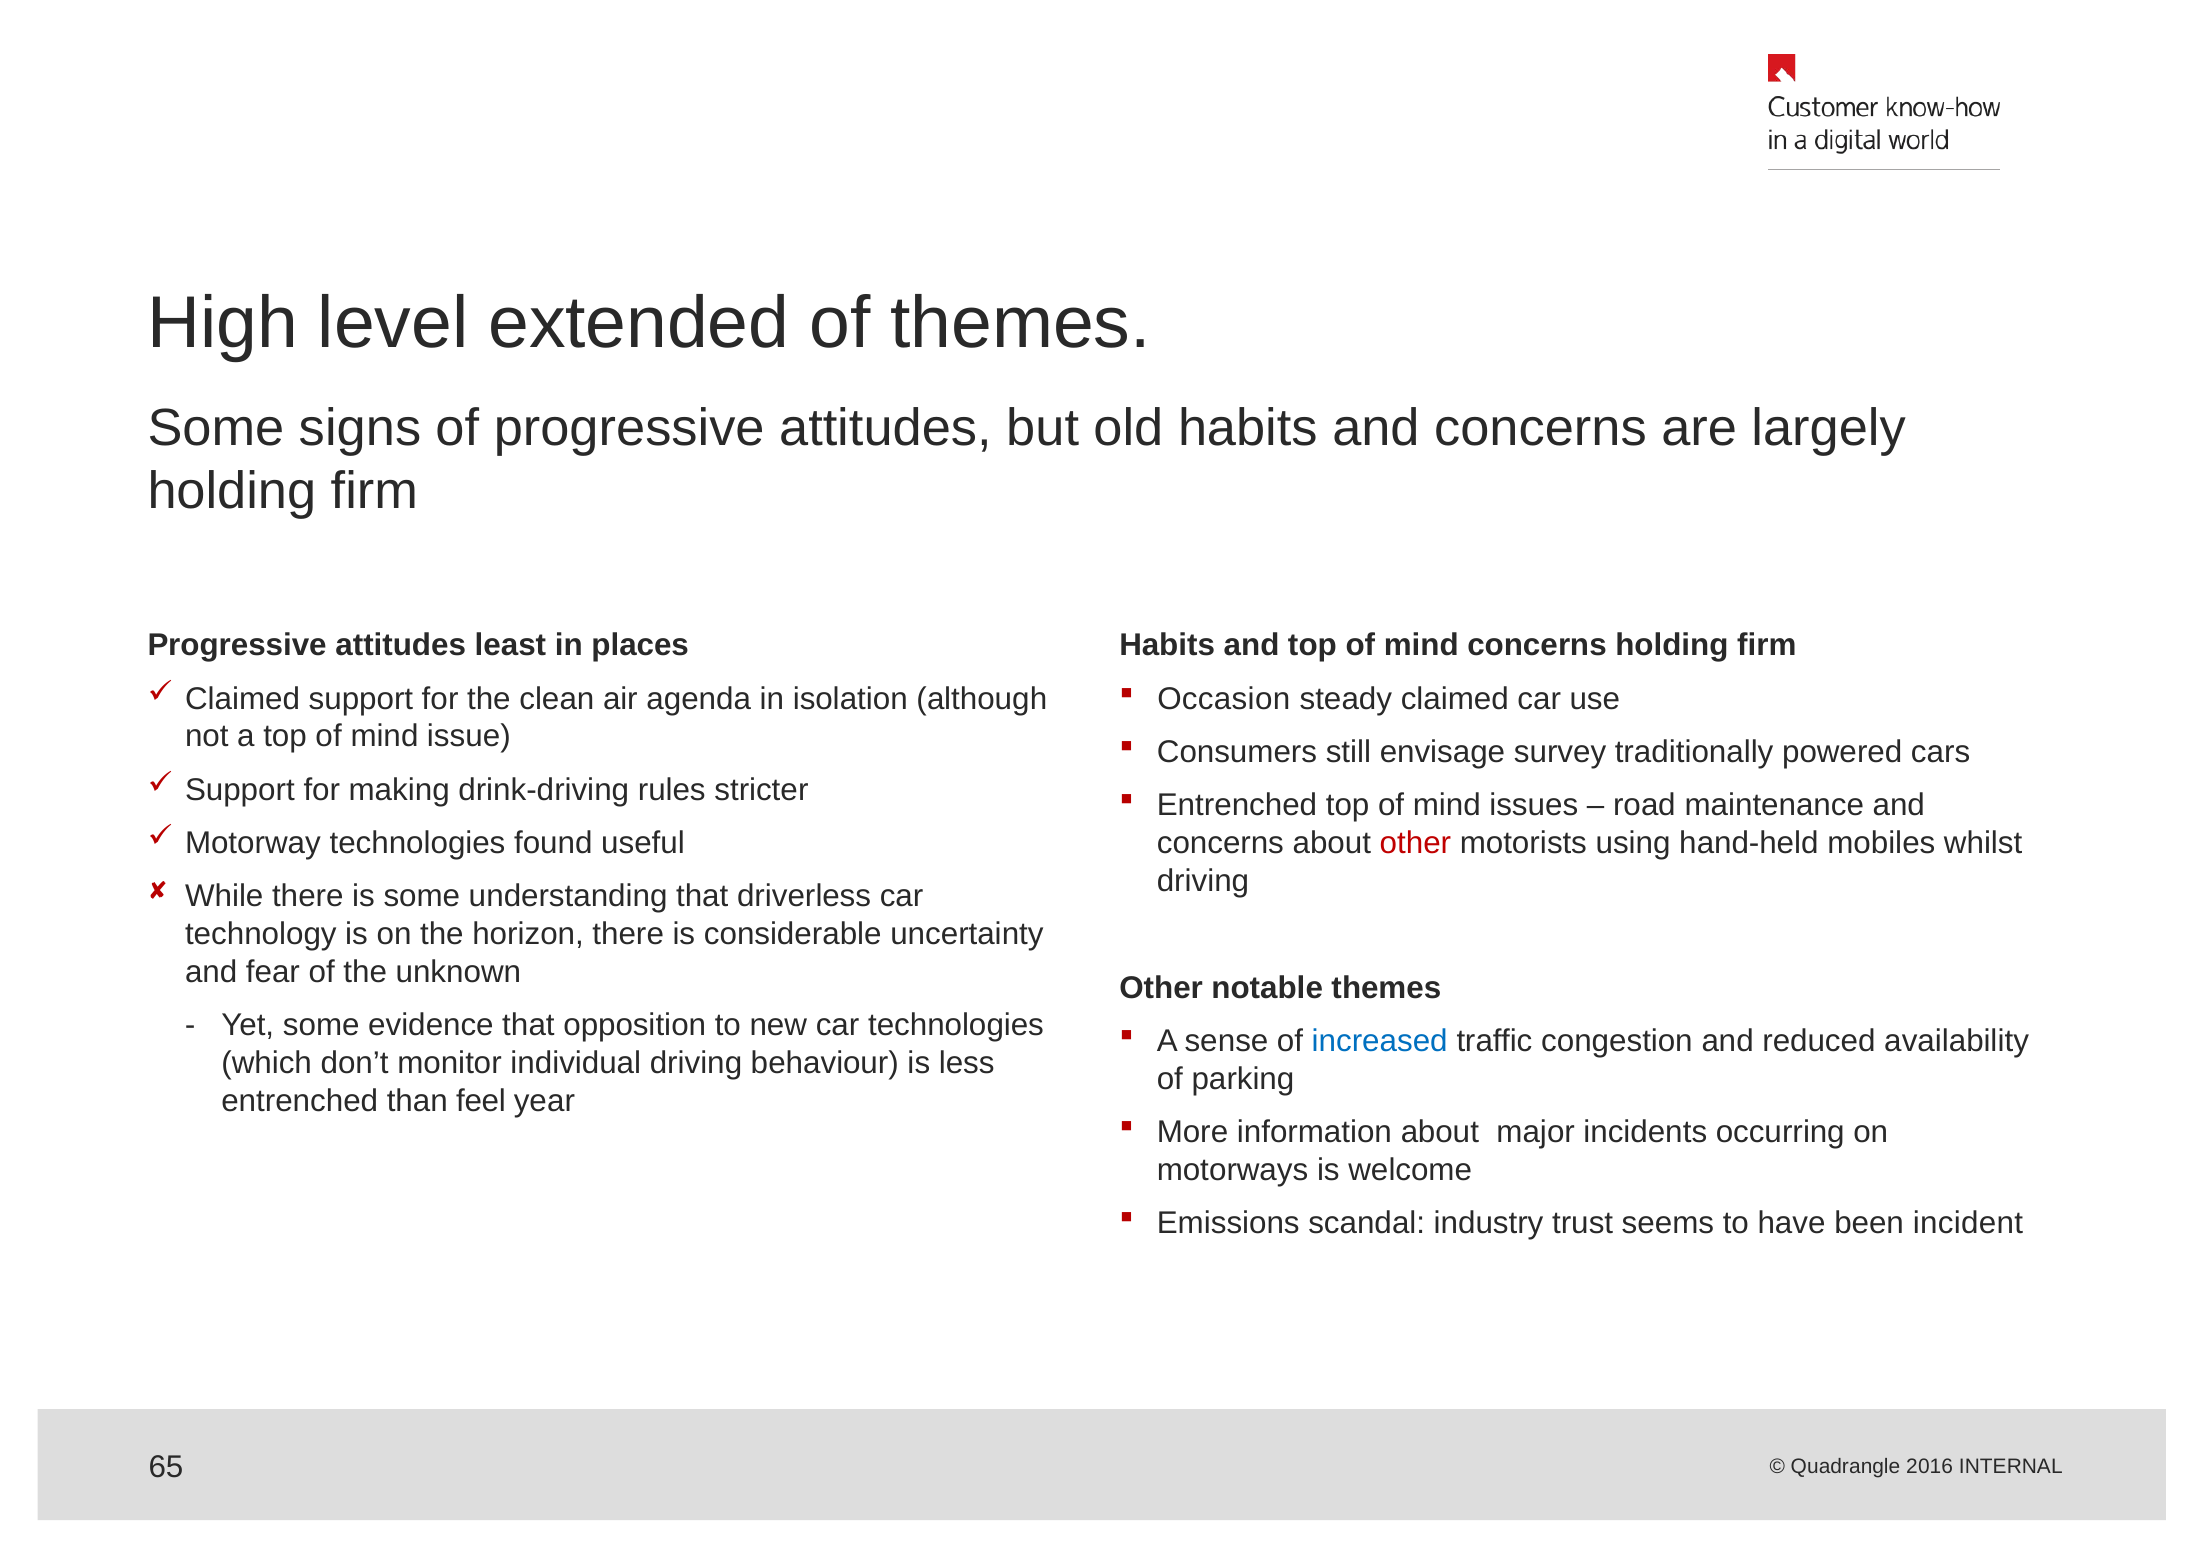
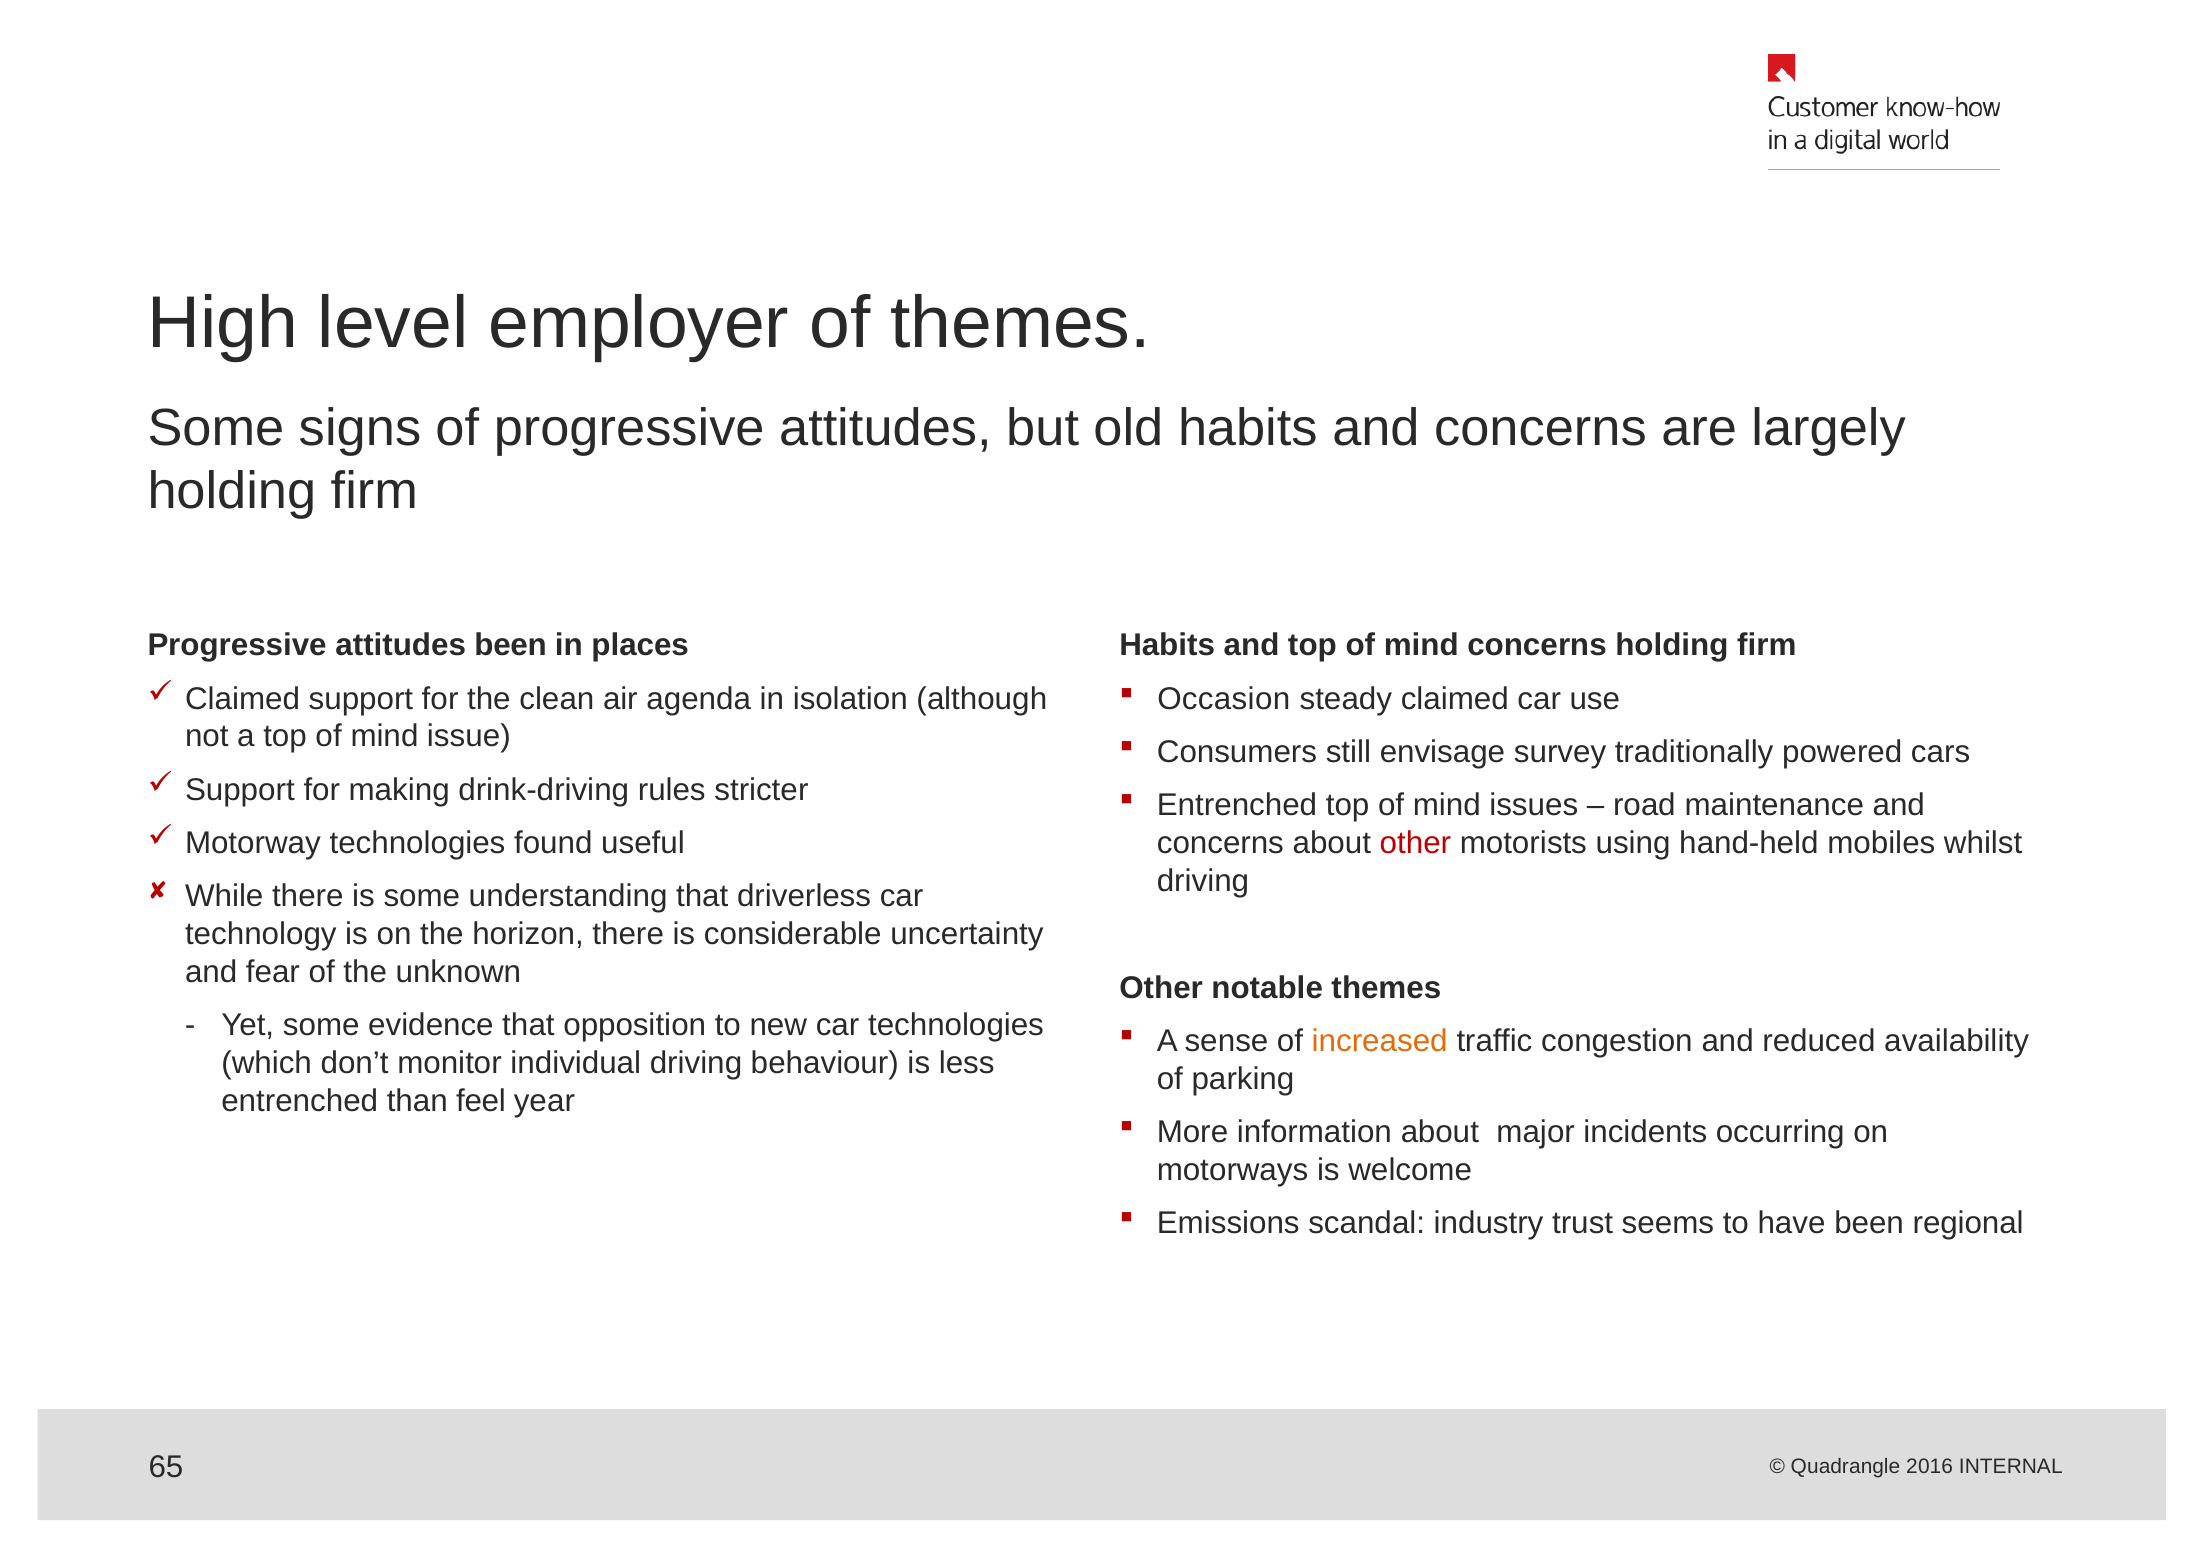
extended: extended -> employer
attitudes least: least -> been
increased colour: blue -> orange
incident: incident -> regional
